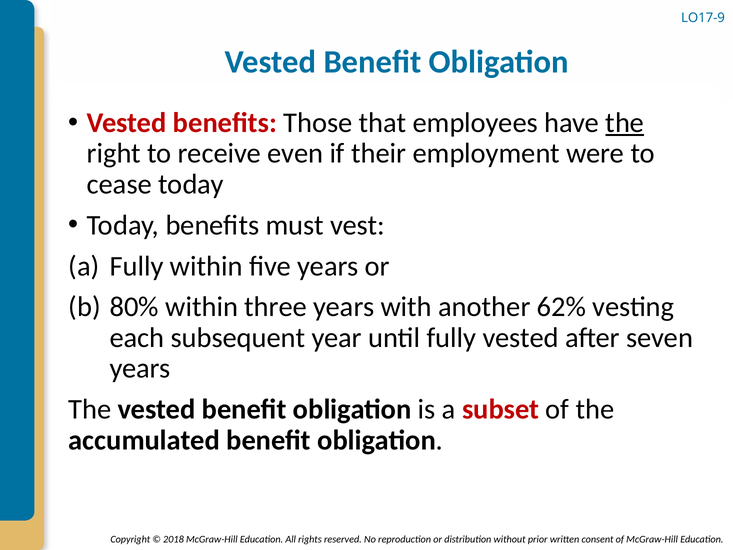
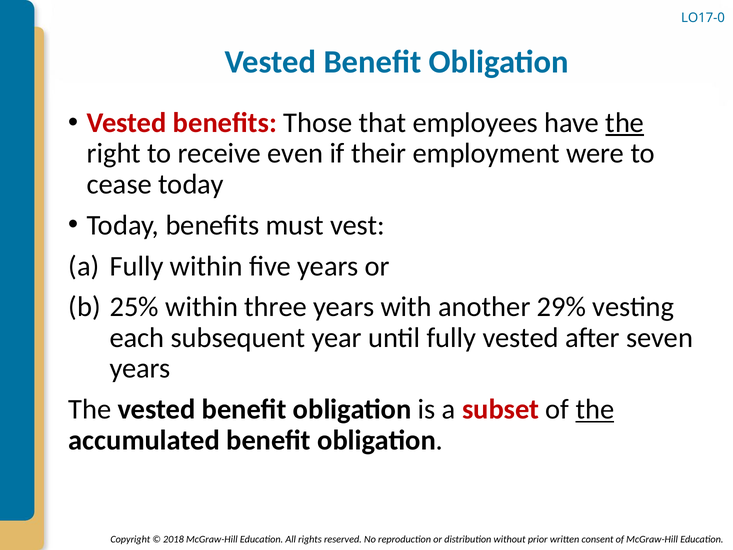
LO17-9: LO17-9 -> LO17-0
80%: 80% -> 25%
62%: 62% -> 29%
the at (595, 409) underline: none -> present
